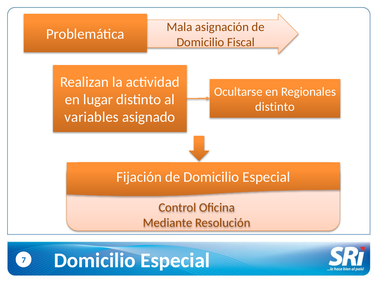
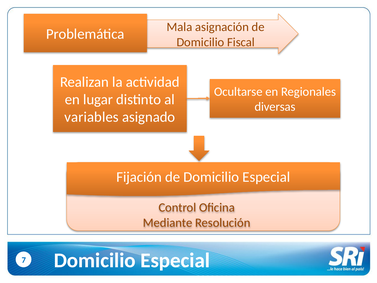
distinto at (275, 107): distinto -> diversas
